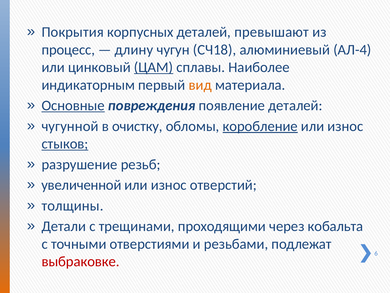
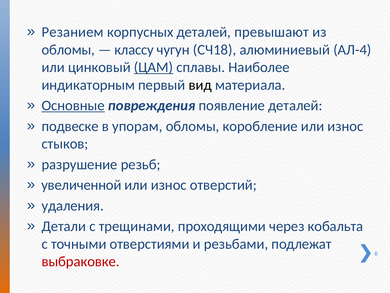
Покрытия: Покрытия -> Резанием
процесс at (68, 50): процесс -> обломы
длину: длину -> классу
вид colour: orange -> black
чугунной: чугунной -> подвеске
очистку: очистку -> упорам
коробление underline: present -> none
стыков underline: present -> none
толщины: толщины -> удаления
